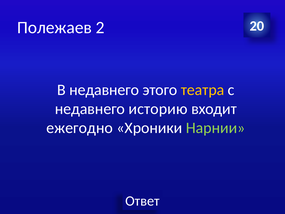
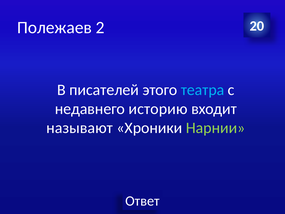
В недавнего: недавнего -> писателей
театра colour: yellow -> light blue
ежегодно: ежегодно -> называют
